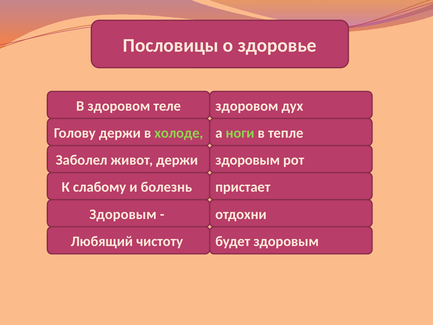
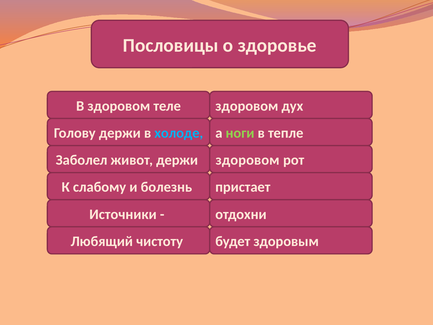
холоде colour: light green -> light blue
держи здоровым: здоровым -> здоровом
Здоровым at (123, 214): Здоровым -> Источники
